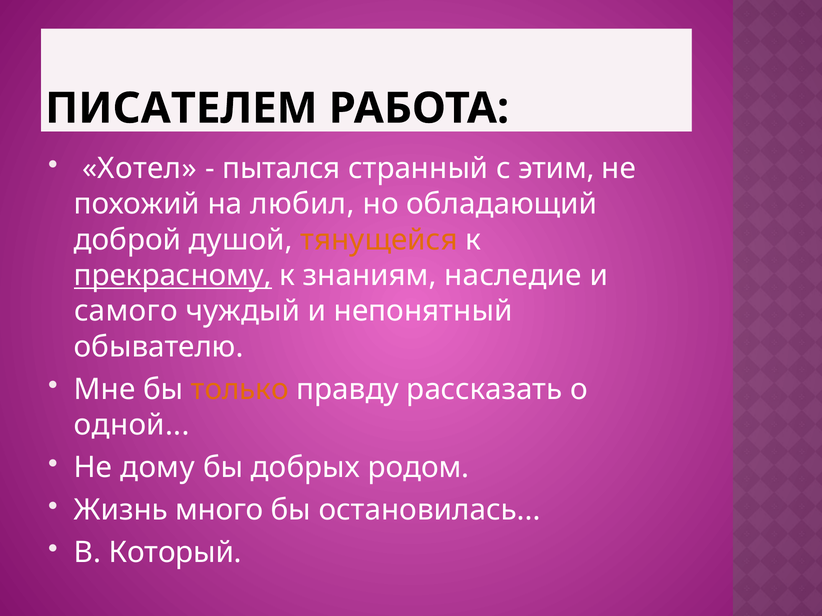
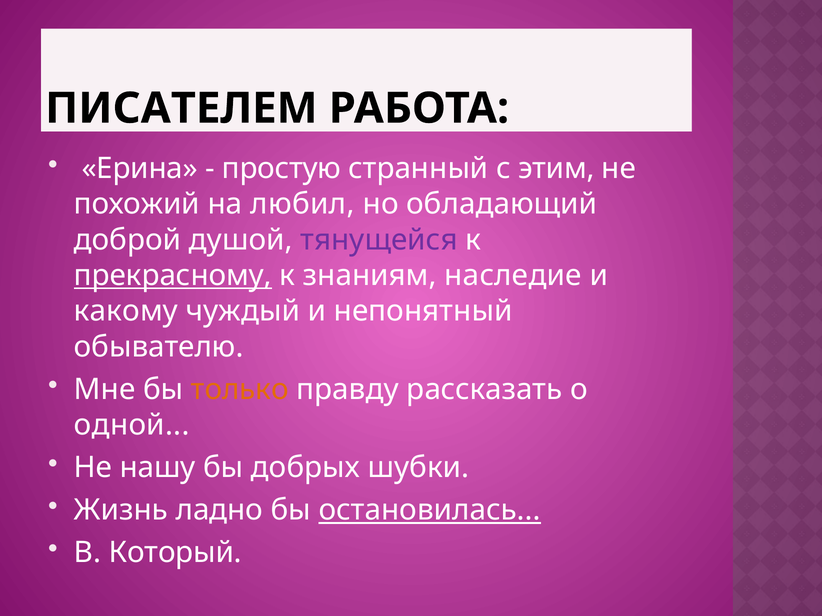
Хотел: Хотел -> Ерина
пытался: пытался -> простую
тянущейся colour: orange -> purple
самого: самого -> какому
дому: дому -> нашу
родом: родом -> шубки
много: много -> ладно
остановилась underline: none -> present
